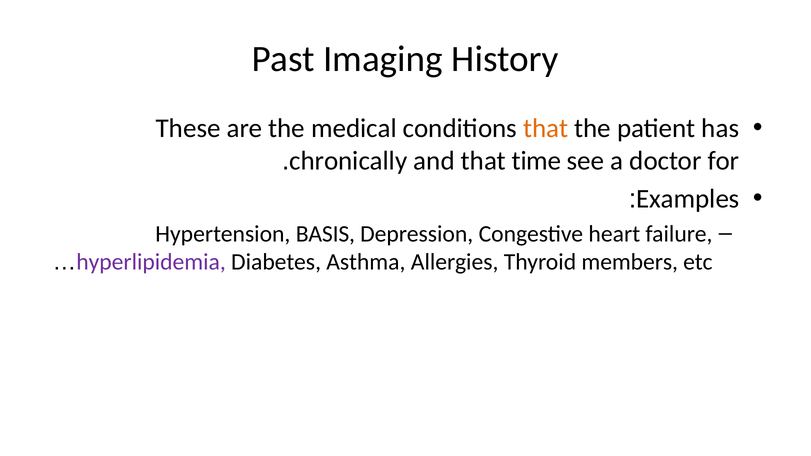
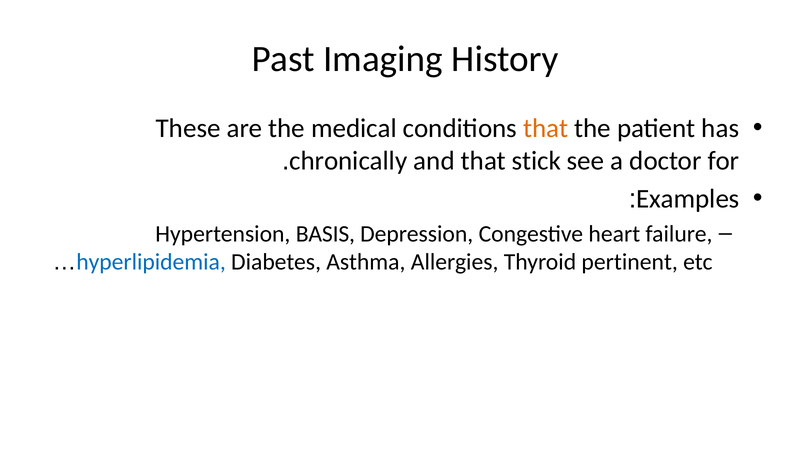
time: time -> stick
hyperlipidemia colour: purple -> blue
members: members -> pertinent
